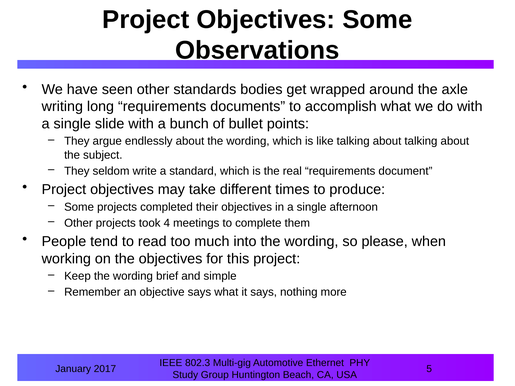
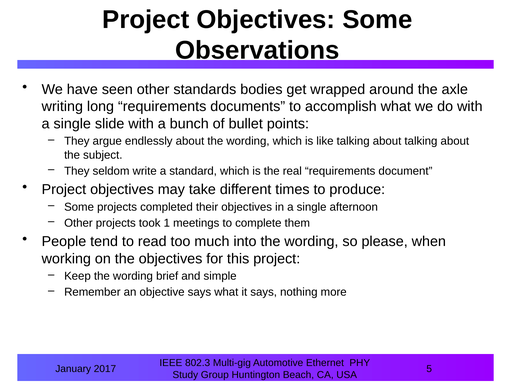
4: 4 -> 1
